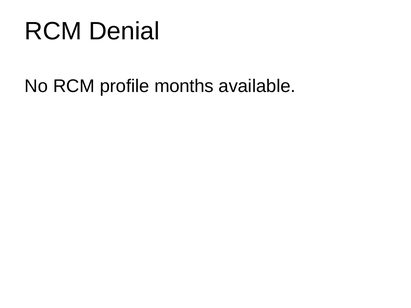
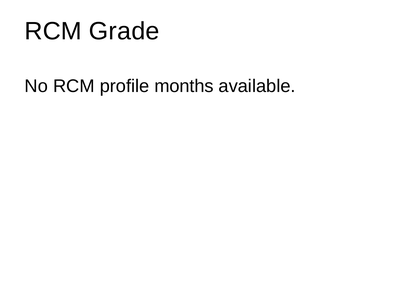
Denial: Denial -> Grade
